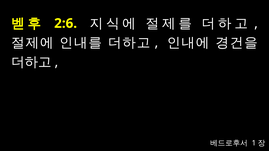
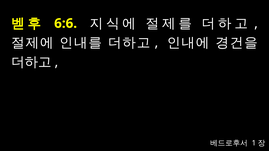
2:6: 2:6 -> 6:6
